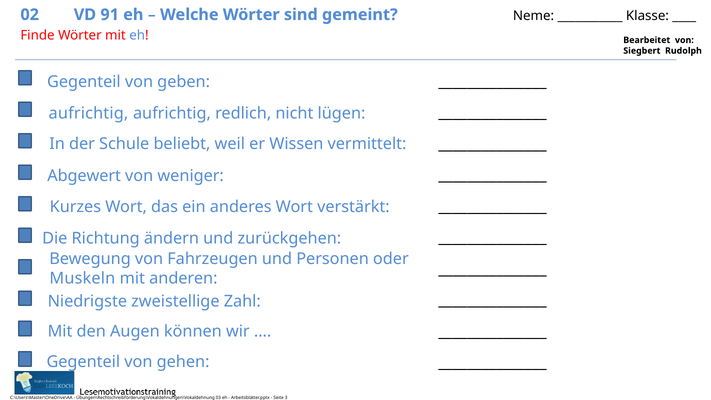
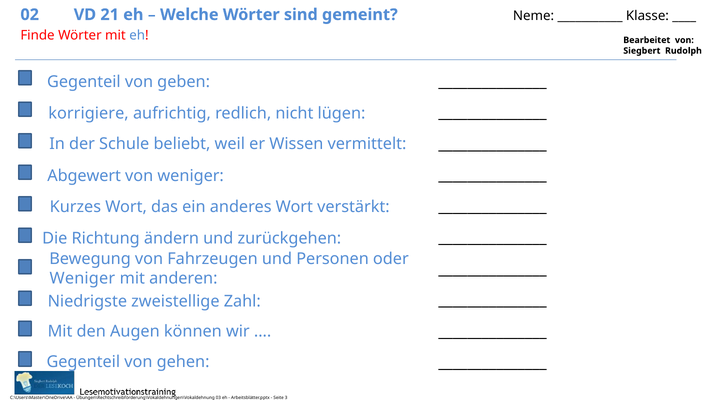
91: 91 -> 21
aufrichtig at (88, 113): aufrichtig -> korrigiere
Muskeln at (82, 278): Muskeln -> Weniger
